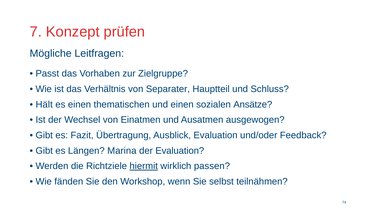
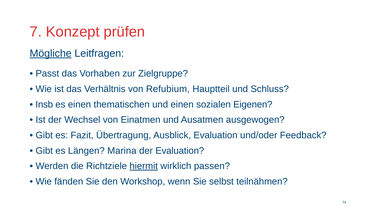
Mögliche underline: none -> present
Separater: Separater -> Refubium
Hält: Hält -> Insb
Ansätze: Ansätze -> Eigenen
